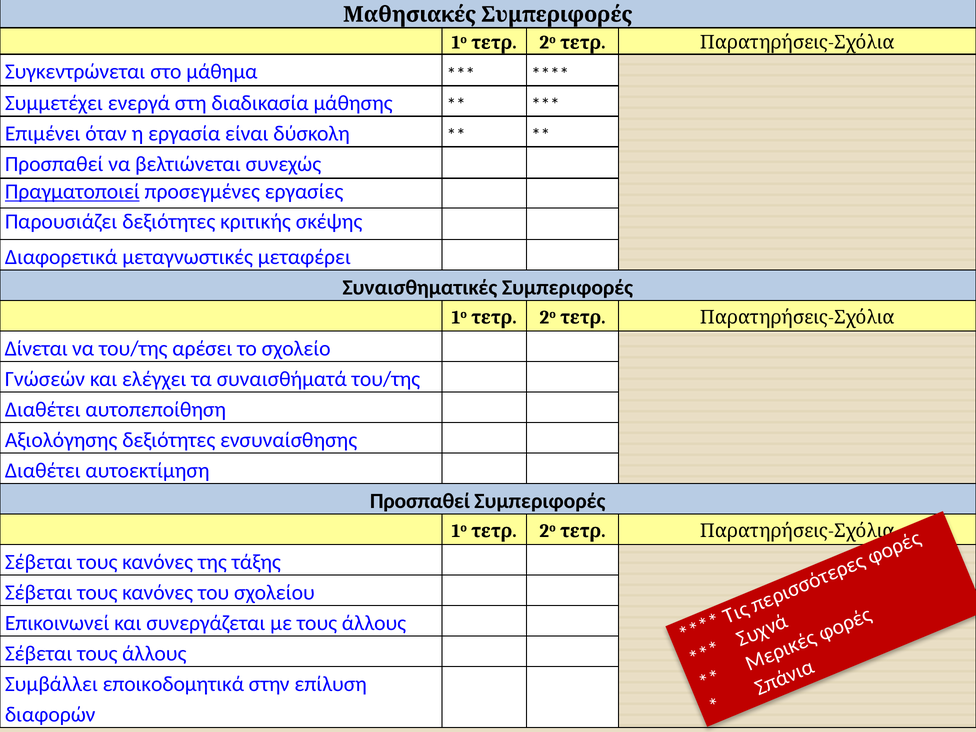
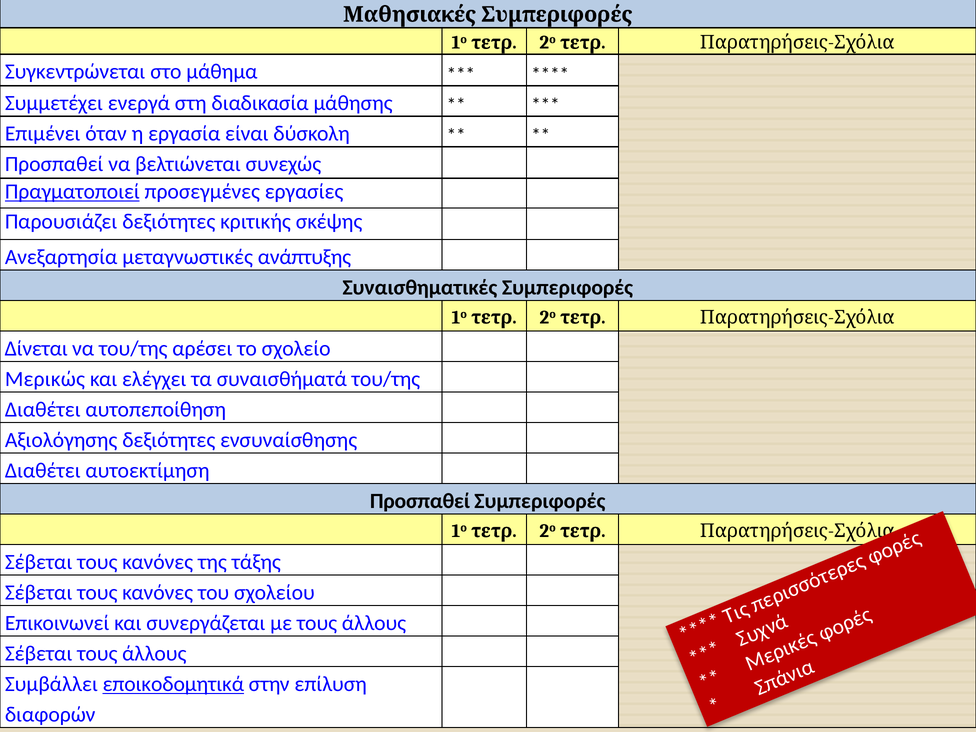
Διαφορετικά: Διαφορετικά -> Ανεξαρτησία
μεταφέρει: μεταφέρει -> ανάπτυξης
Γνώσεών: Γνώσεών -> Μερικώς
εποικοδομητικά underline: none -> present
